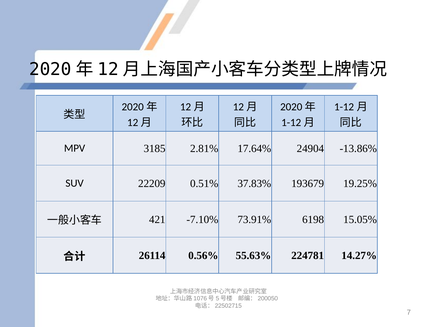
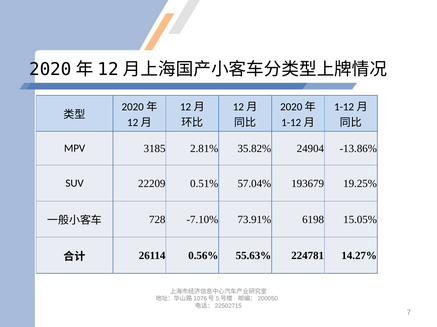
17.64%: 17.64% -> 35.82%
37.83%: 37.83% -> 57.04%
421: 421 -> 728
